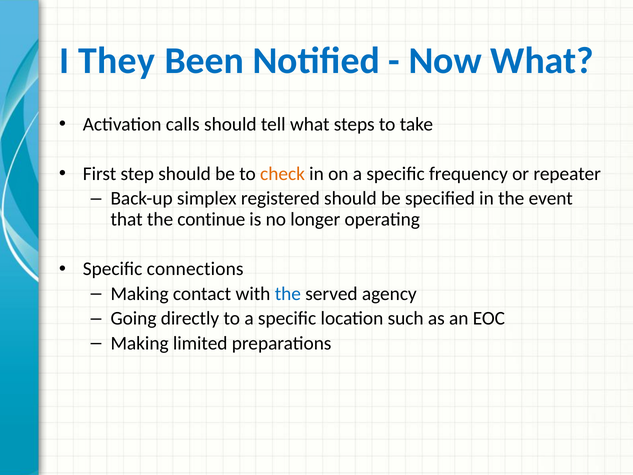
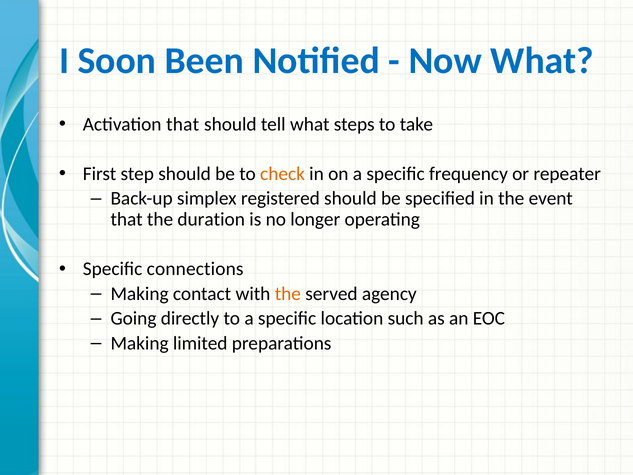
They: They -> Soon
Activation calls: calls -> that
continue: continue -> duration
the at (288, 294) colour: blue -> orange
